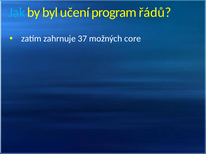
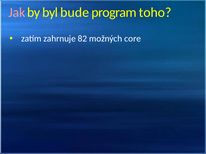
Jak colour: light blue -> pink
učení: učení -> bude
řádů: řádů -> toho
37: 37 -> 82
